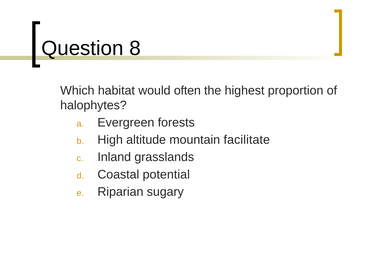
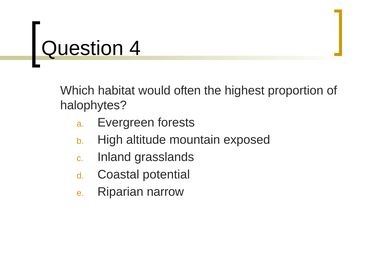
8: 8 -> 4
facilitate: facilitate -> exposed
sugary: sugary -> narrow
